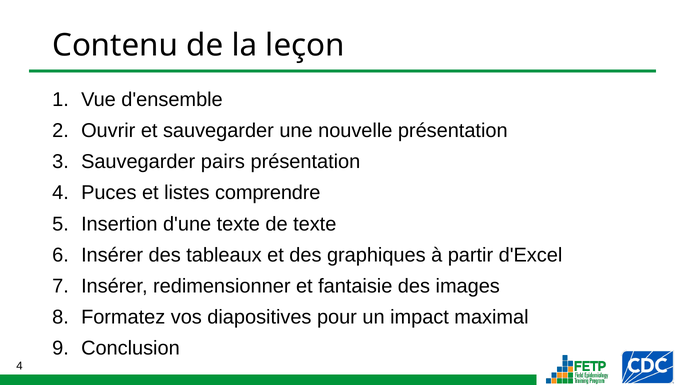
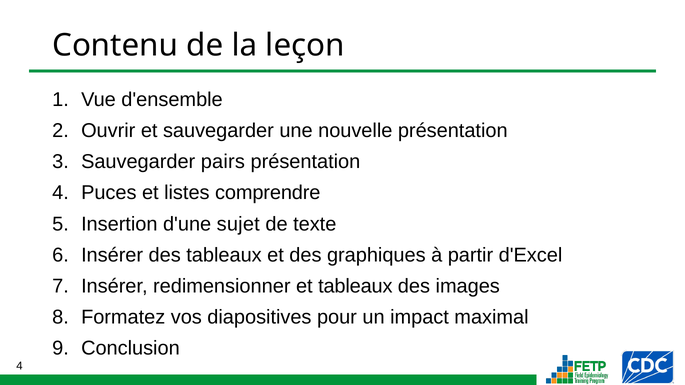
d'une texte: texte -> sujet
et fantaisie: fantaisie -> tableaux
